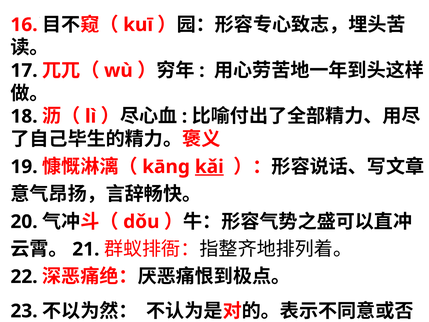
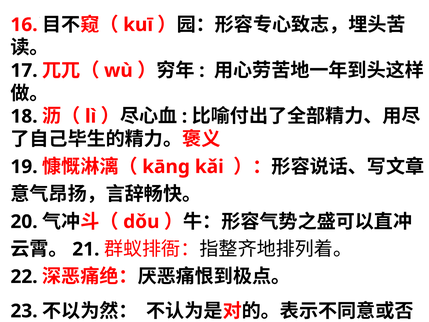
kǎi underline: present -> none
